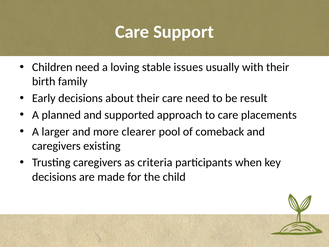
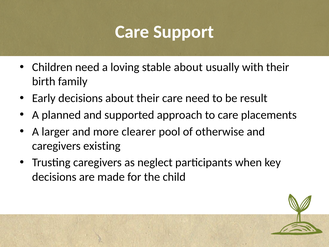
stable issues: issues -> about
comeback: comeback -> otherwise
criteria: criteria -> neglect
